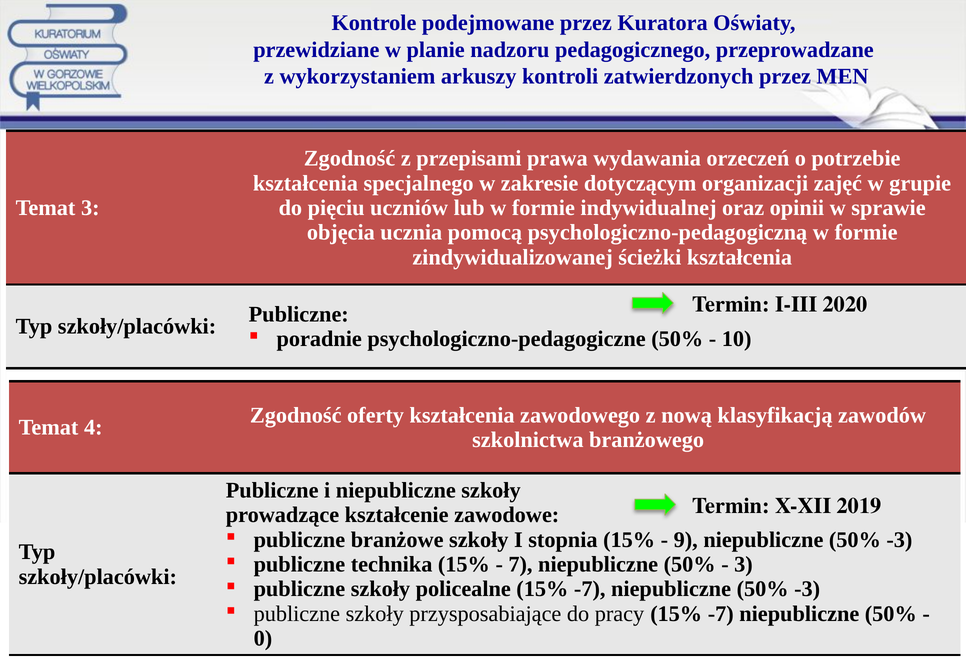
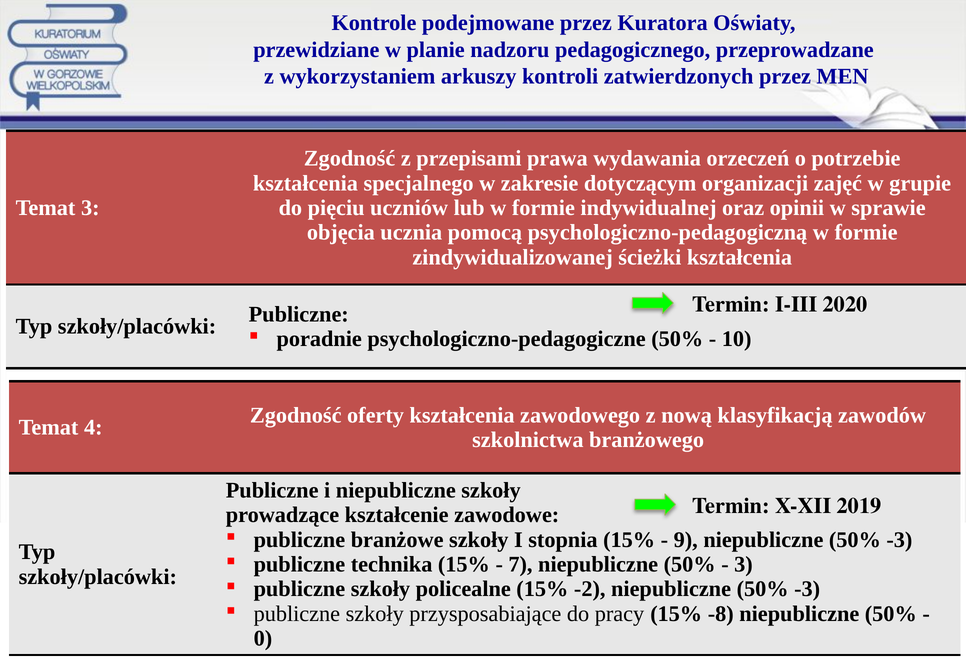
policealne 15% -7: -7 -> -2
pracy 15% -7: -7 -> -8
